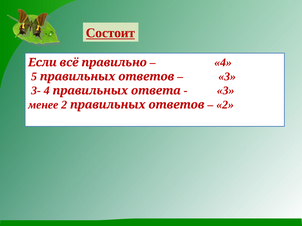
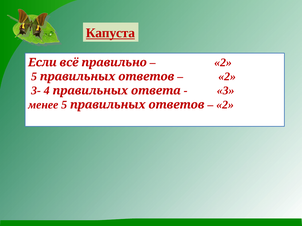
Состоит: Состоит -> Капуста
4 at (223, 63): 4 -> 2
3 at (227, 77): 3 -> 2
менее 2: 2 -> 5
